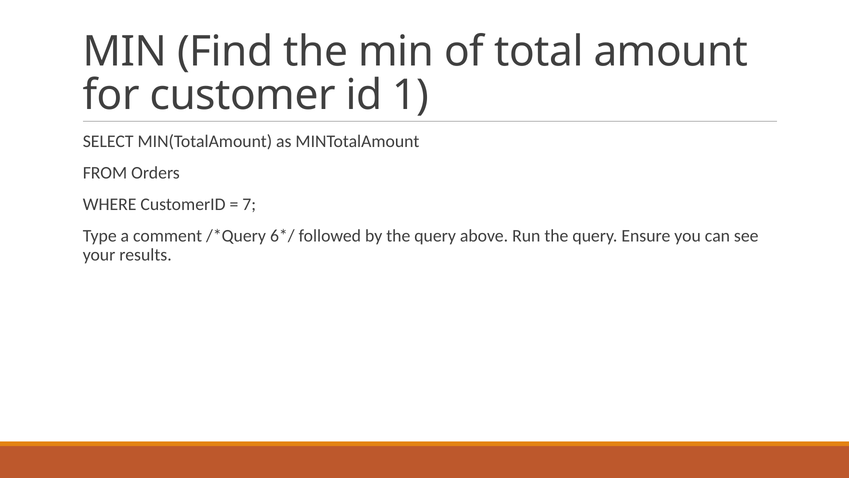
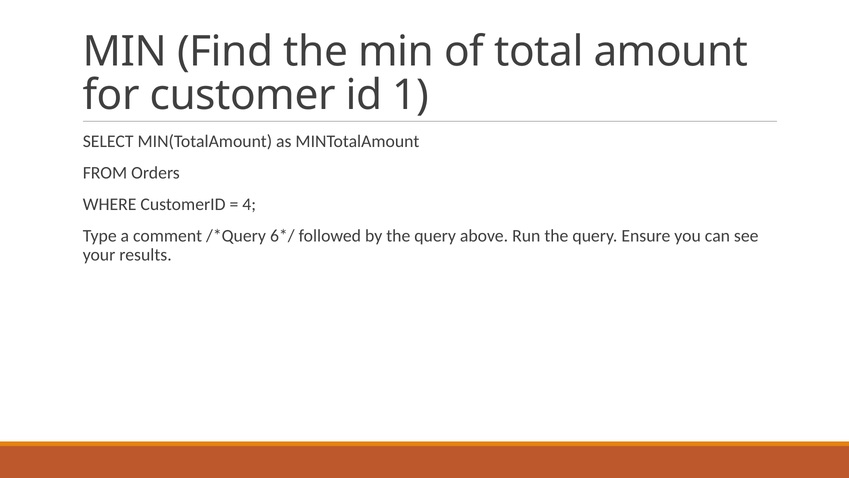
7: 7 -> 4
